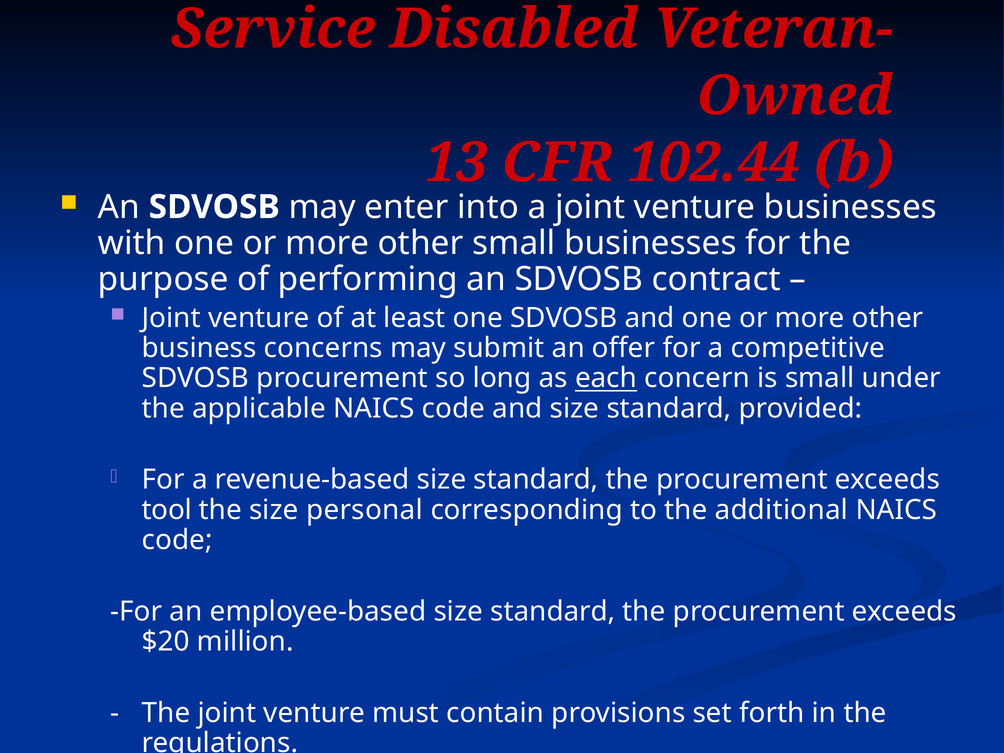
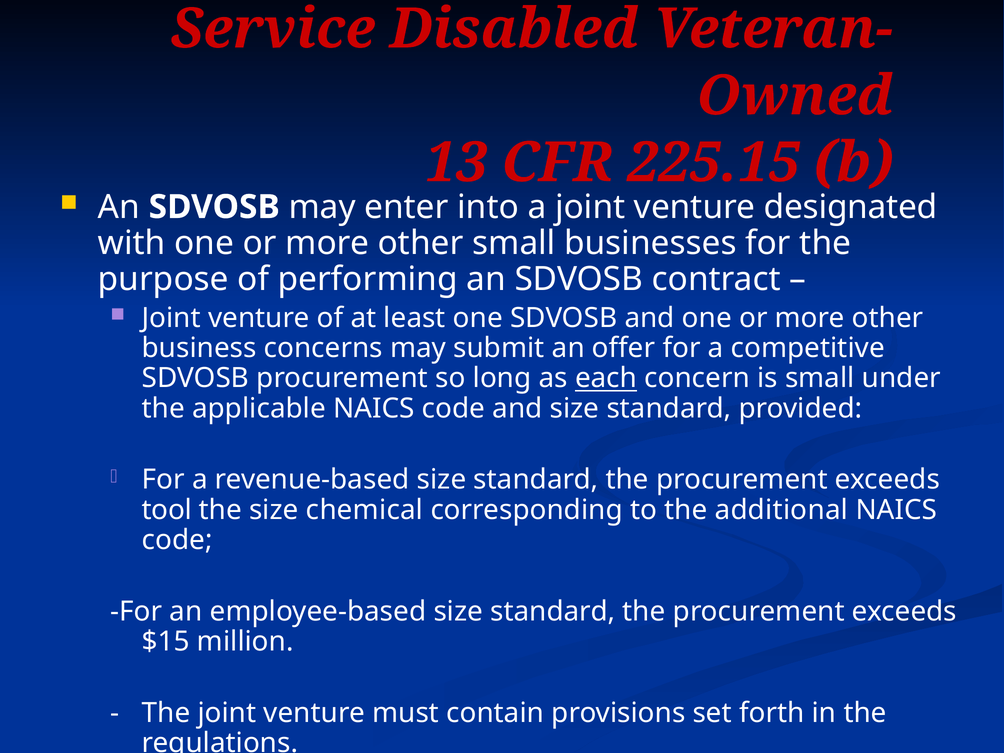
102.44: 102.44 -> 225.15
venture businesses: businesses -> designated
personal: personal -> chemical
$20: $20 -> $15
